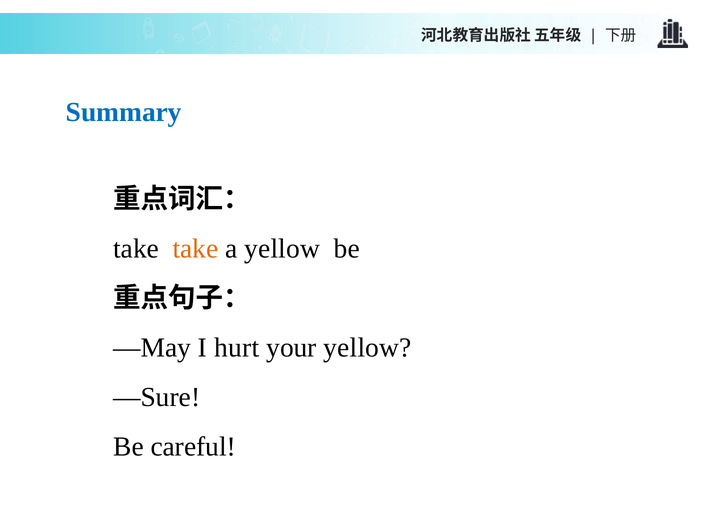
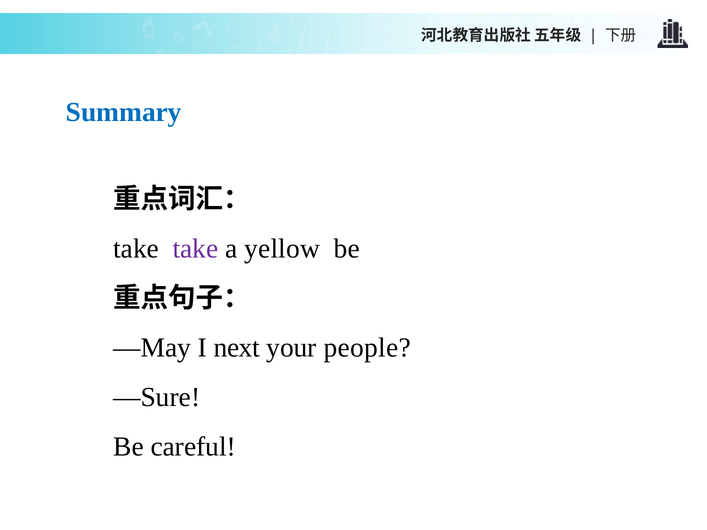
take at (196, 249) colour: orange -> purple
hurt: hurt -> next
your yellow: yellow -> people
